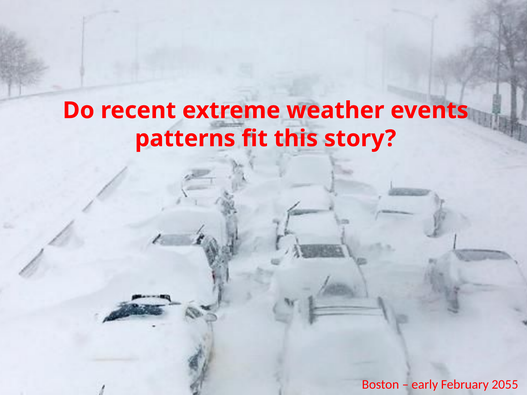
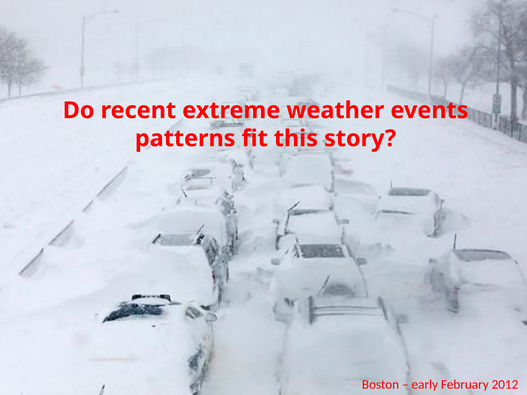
2055: 2055 -> 2012
